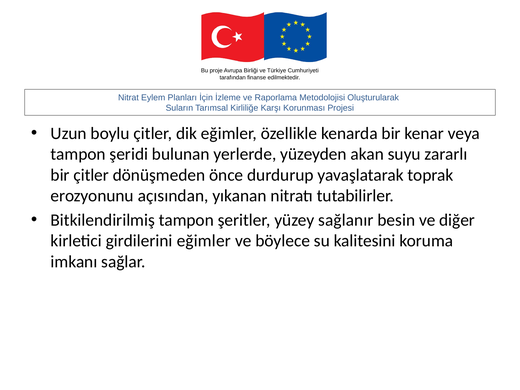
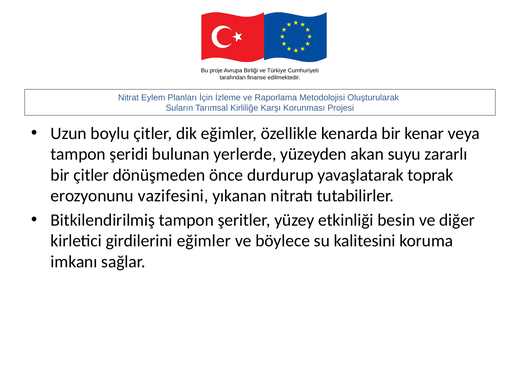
açısından: açısından -> vazifesini
sağlanır: sağlanır -> etkinliği
